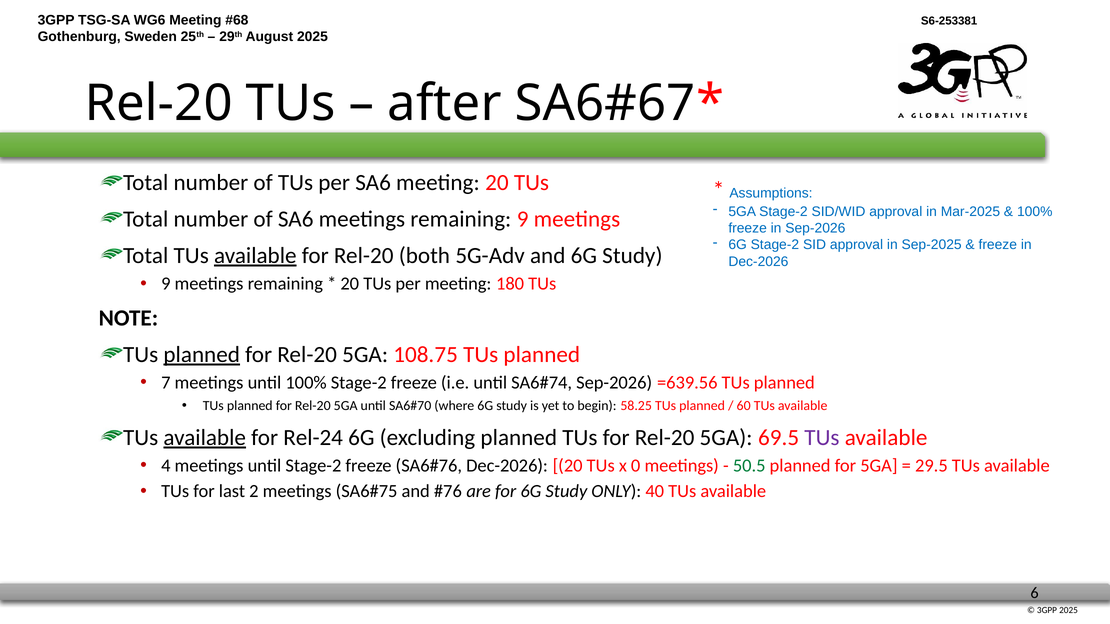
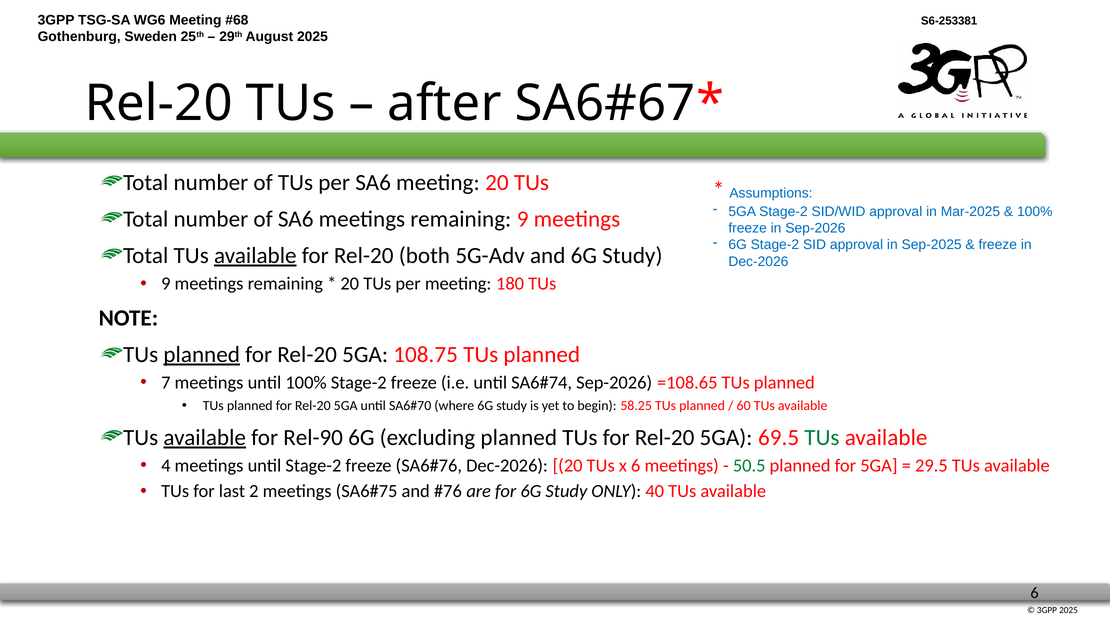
=639.56: =639.56 -> =108.65
Rel-24: Rel-24 -> Rel-90
TUs at (822, 438) colour: purple -> green
x 0: 0 -> 6
